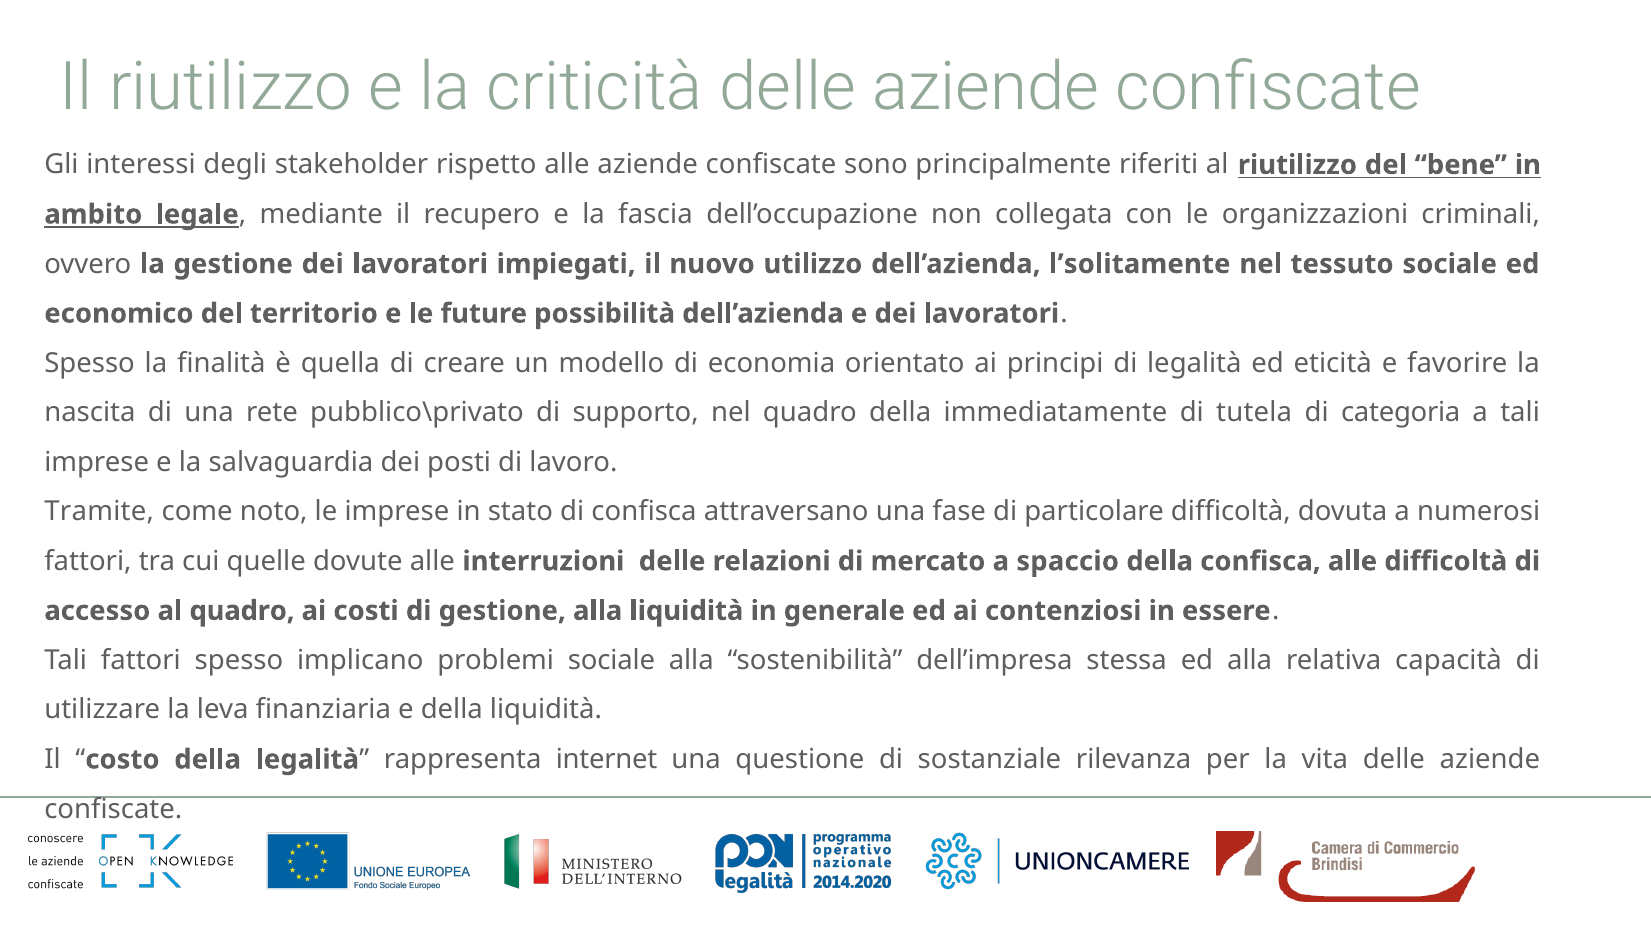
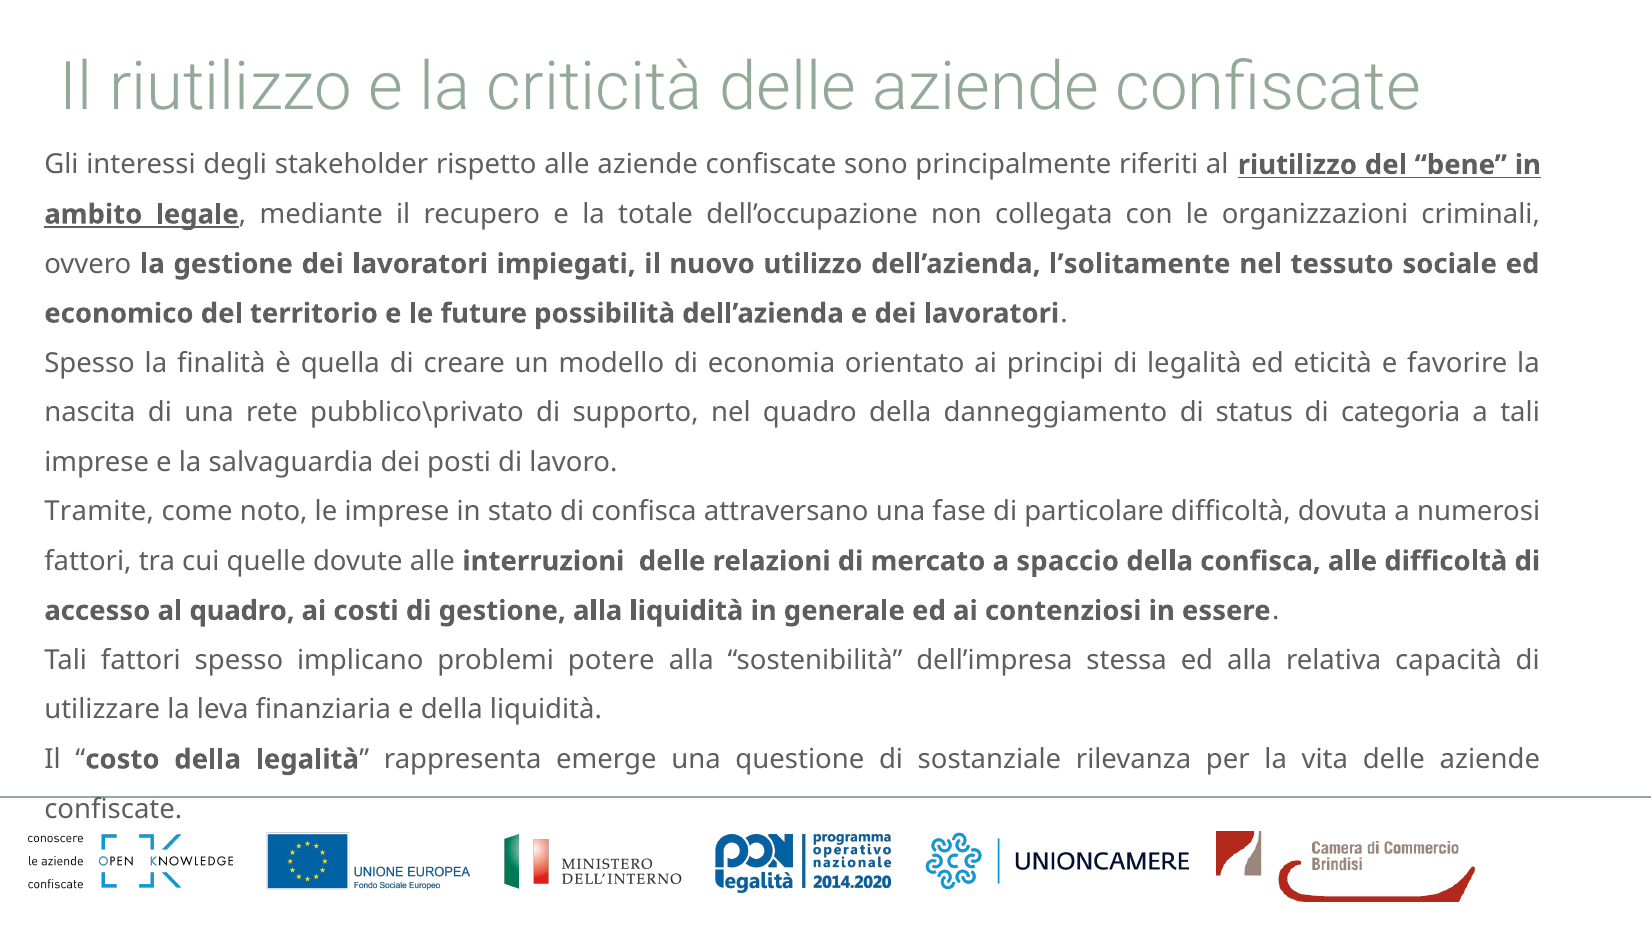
fascia: fascia -> totale
immediatamente: immediatamente -> danneggiamento
tutela: tutela -> status
problemi sociale: sociale -> potere
internet: internet -> emerge
